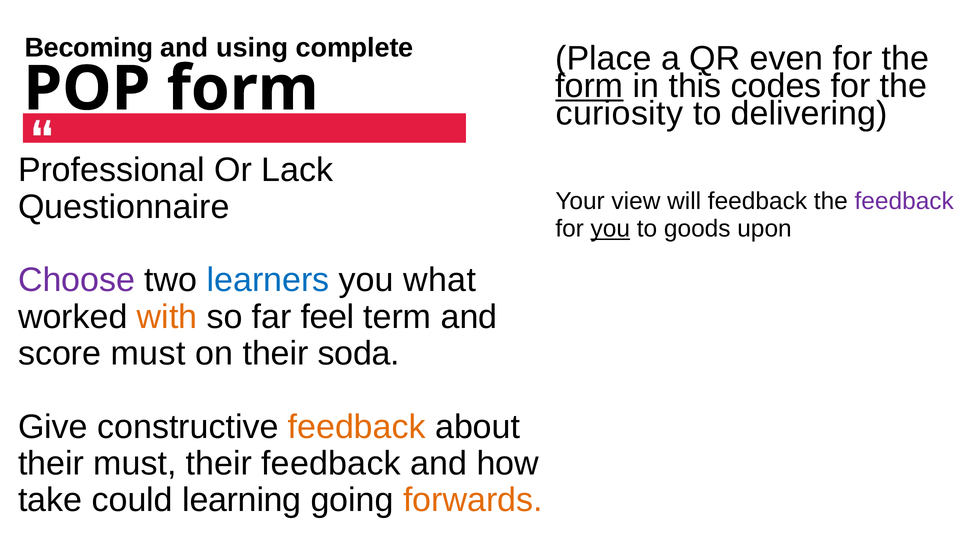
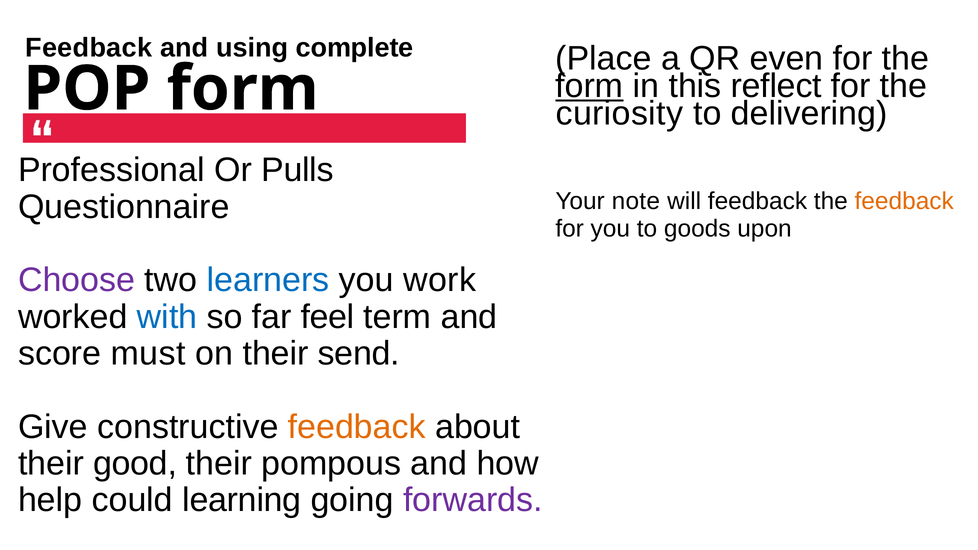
Becoming at (89, 48): Becoming -> Feedback
codes: codes -> reflect
Lack: Lack -> Pulls
view: view -> note
feedback at (904, 201) colour: purple -> orange
you at (610, 229) underline: present -> none
what: what -> work
with colour: orange -> blue
soda: soda -> send
their must: must -> good
their feedback: feedback -> pompous
take: take -> help
forwards colour: orange -> purple
